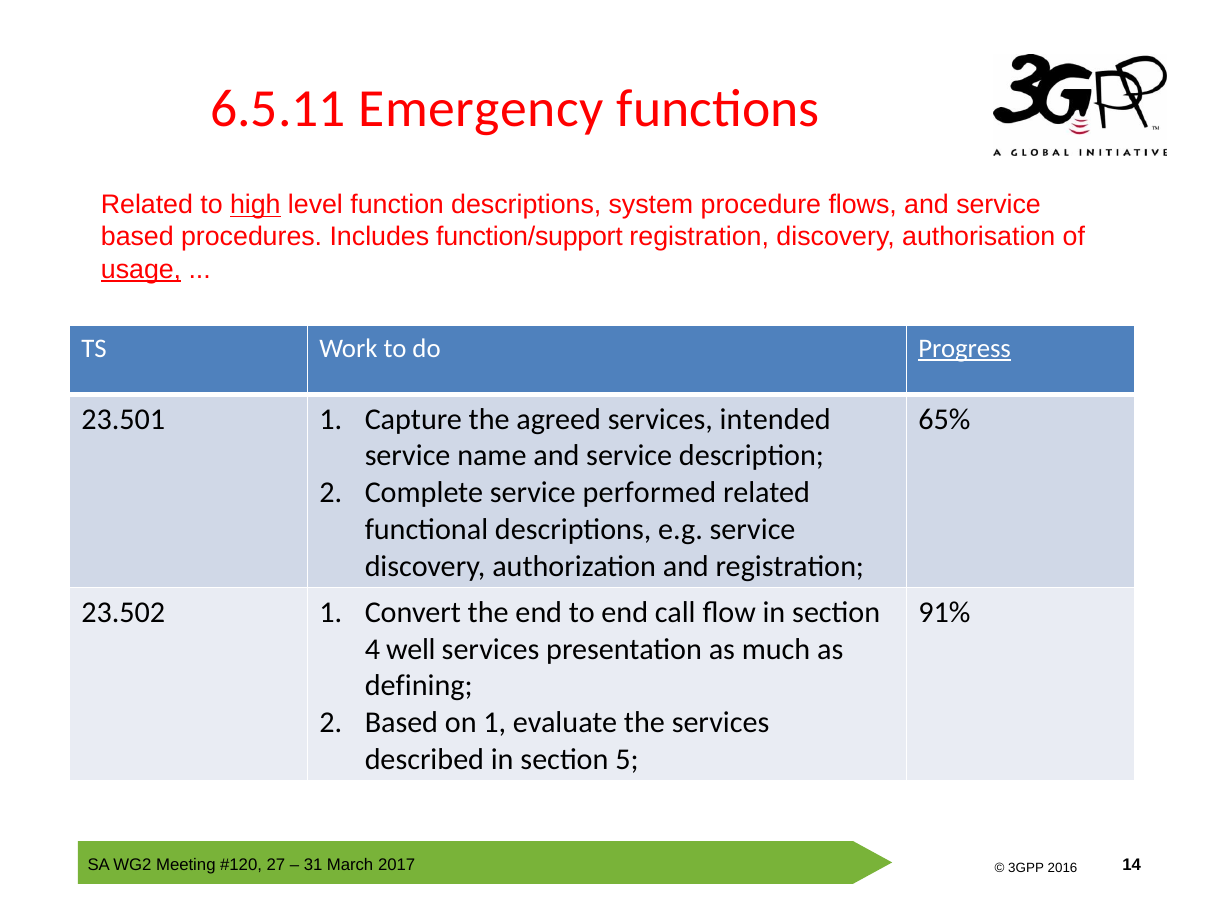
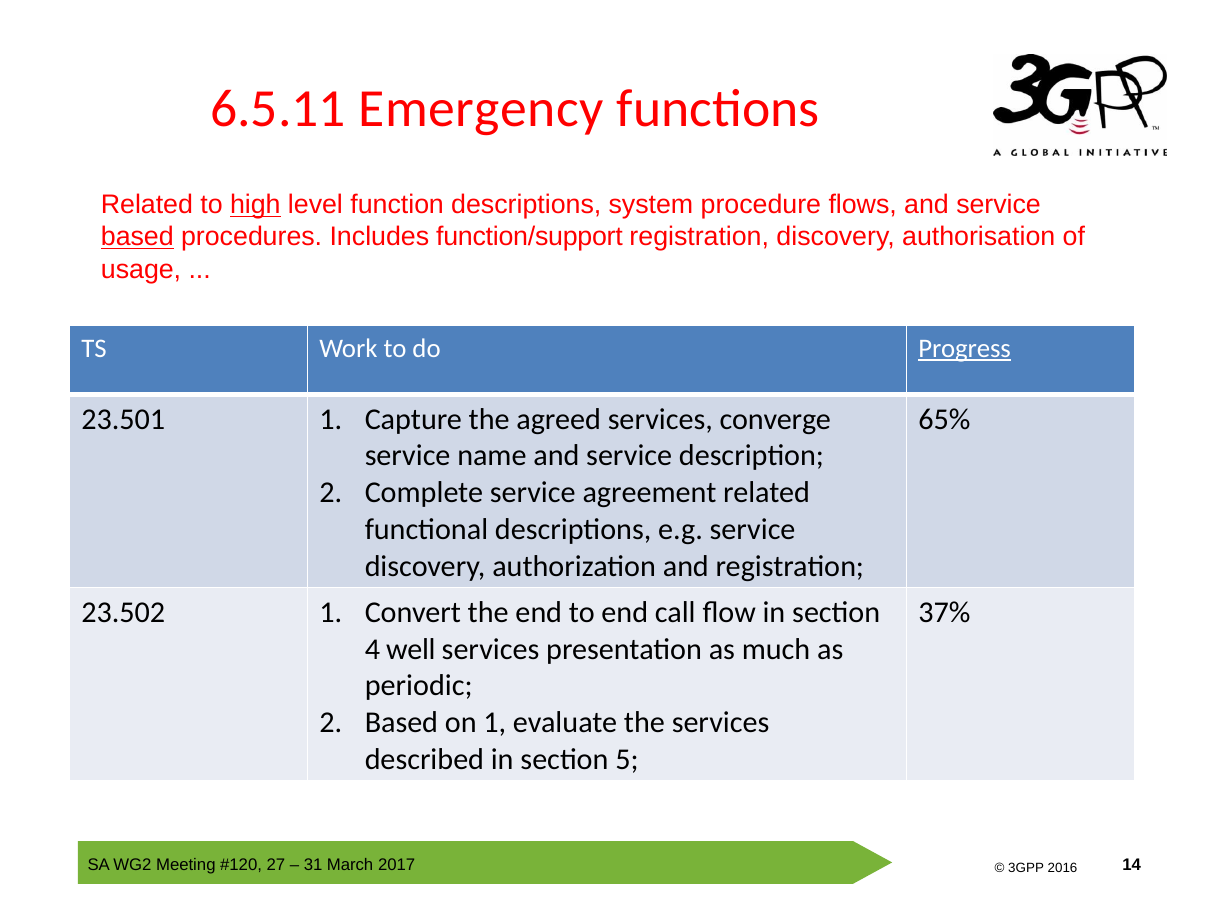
based at (137, 237) underline: none -> present
usage underline: present -> none
intended: intended -> converge
performed: performed -> agreement
91%: 91% -> 37%
defining: defining -> periodic
